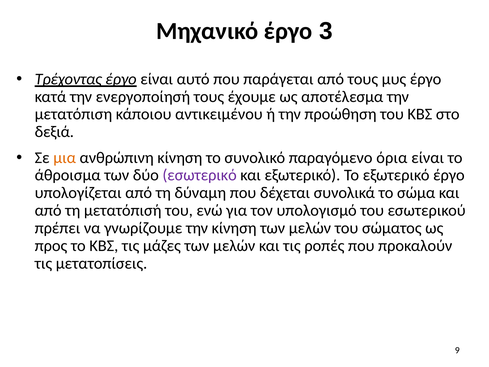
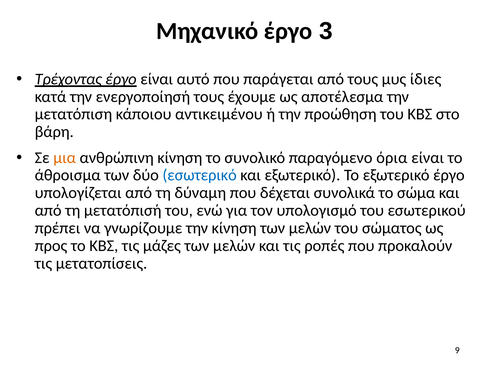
μυς έργο: έργο -> ίδιες
δεξιά: δεξιά -> βάρη
εσωτερικό colour: purple -> blue
